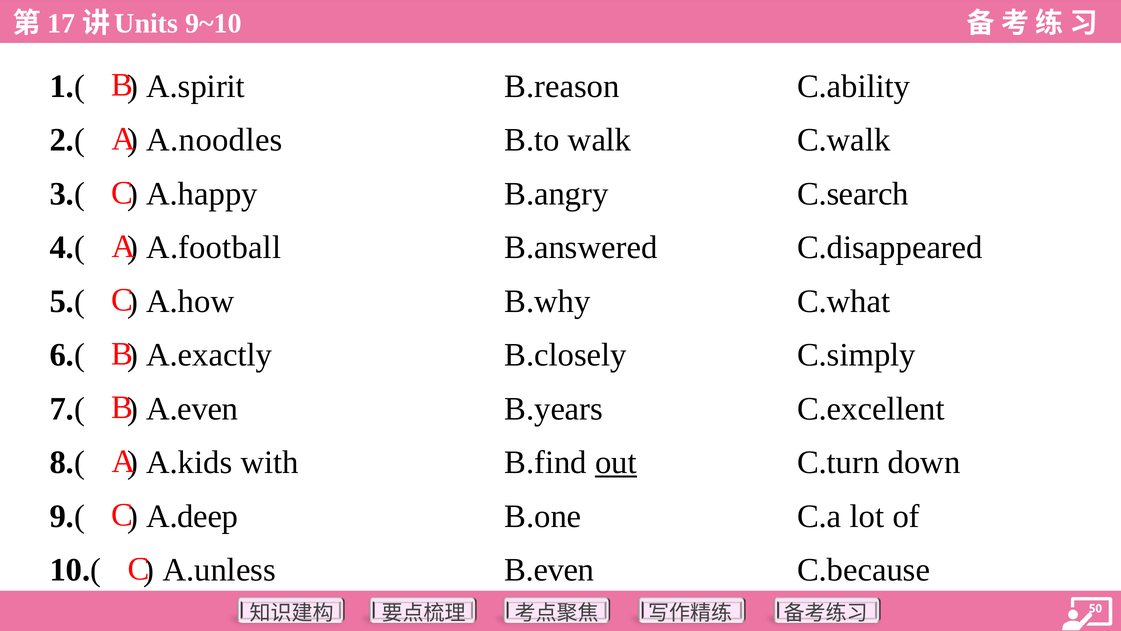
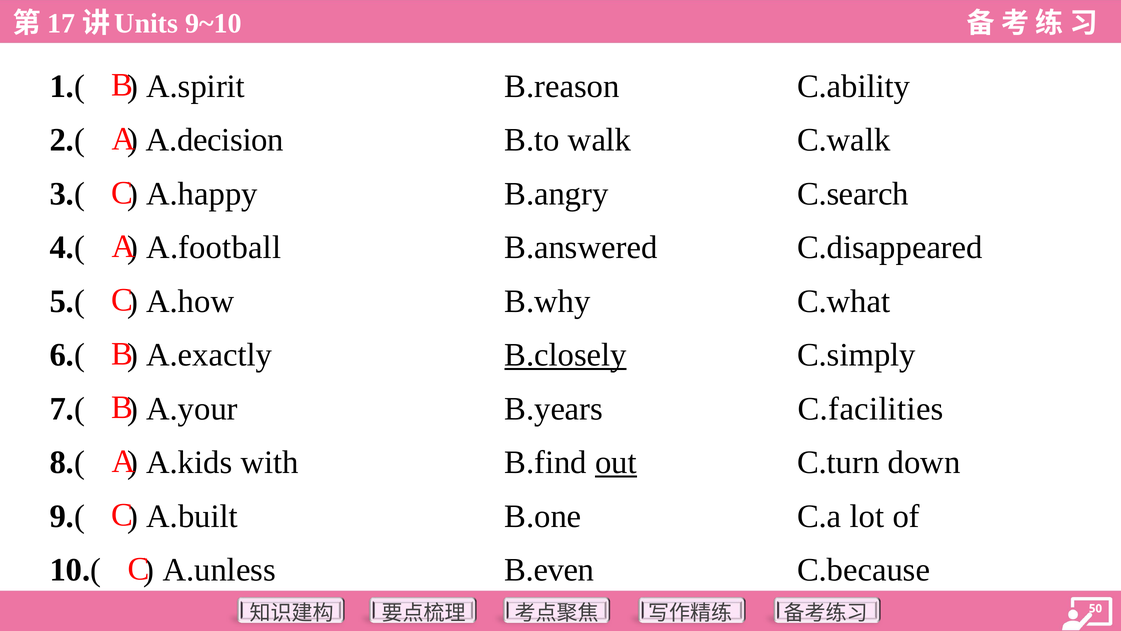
A.noodles: A.noodles -> A.decision
B.closely underline: none -> present
A.even: A.even -> A.your
C.excellent: C.excellent -> C.facilities
A.deep: A.deep -> A.built
